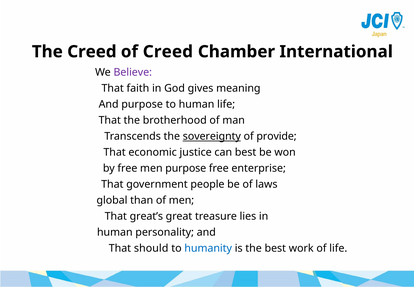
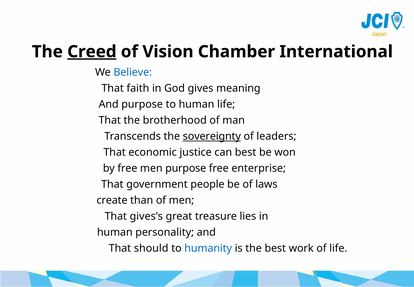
Creed at (92, 52) underline: none -> present
of Creed: Creed -> Vision
Believe colour: purple -> blue
provide: provide -> leaders
global: global -> create
great’s: great’s -> gives’s
